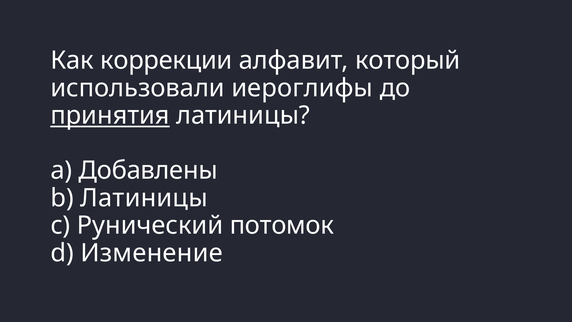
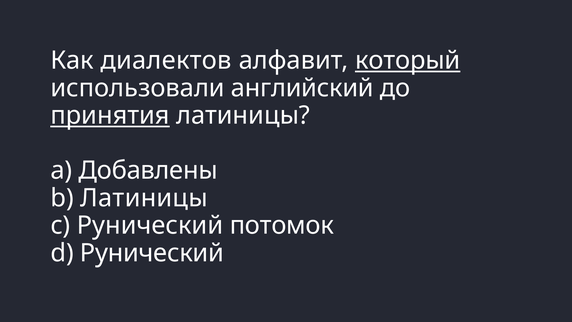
коррекции: коррекции -> диалектов
который underline: none -> present
иероглифы: иероглифы -> английский
d Изменение: Изменение -> Рунический
